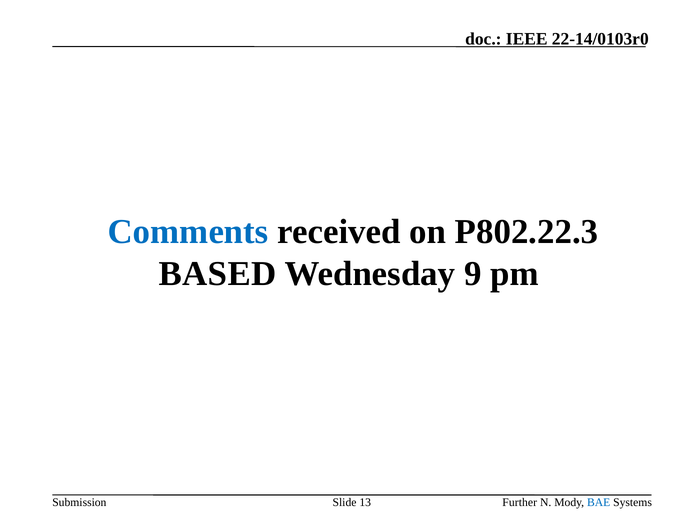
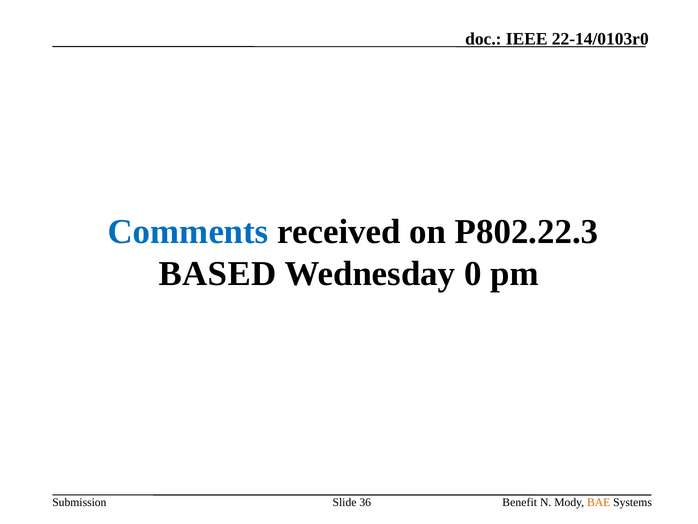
9: 9 -> 0
13: 13 -> 36
Further: Further -> Benefit
BAE colour: blue -> orange
